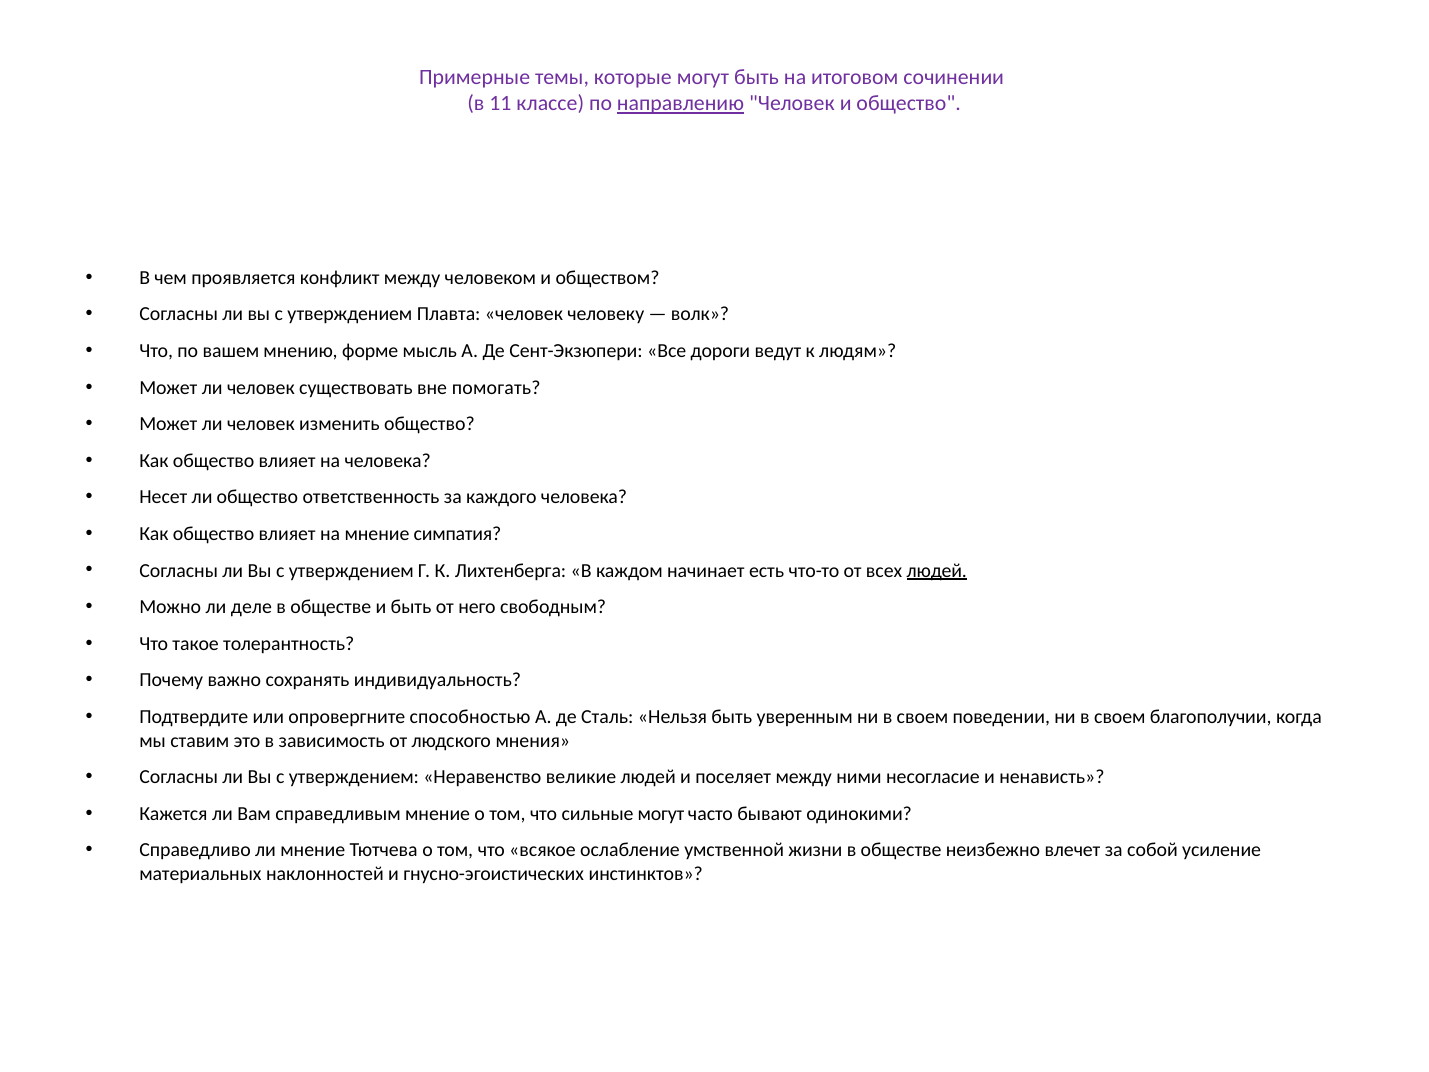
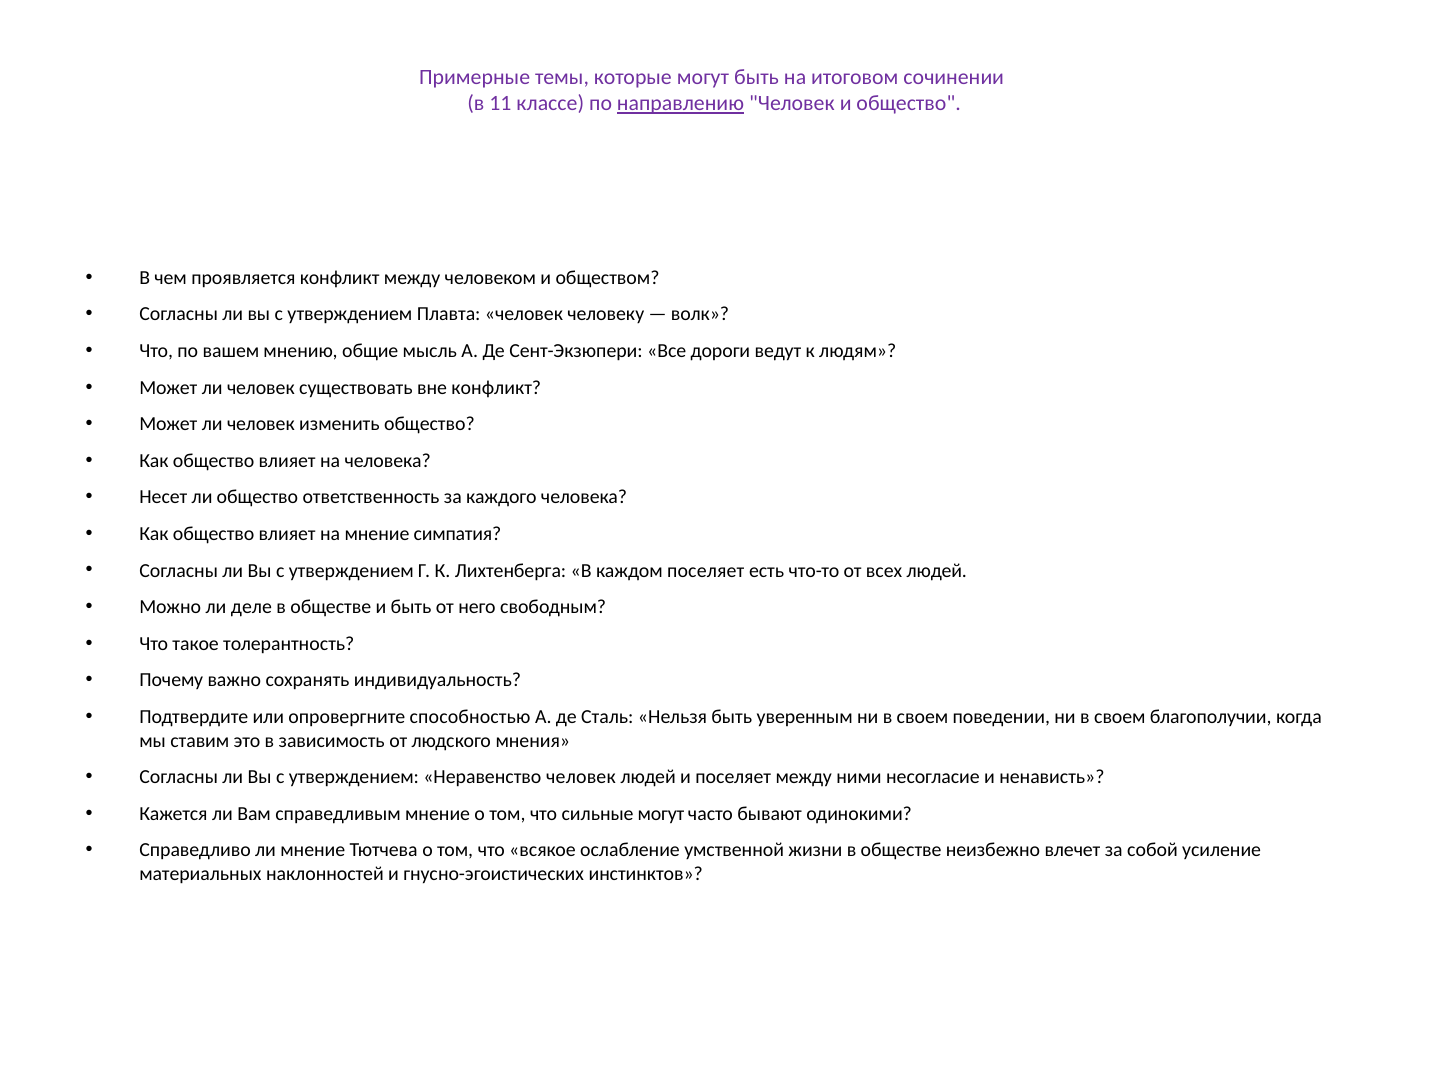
форме: форме -> общие
вне помогать: помогать -> конфликт
каждом начинает: начинает -> поселяет
людей at (937, 570) underline: present -> none
Неравенство великие: великие -> человек
